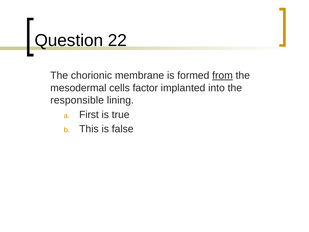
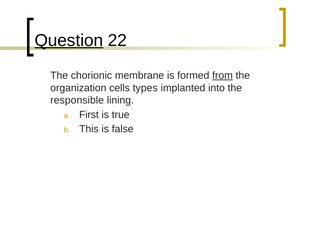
Question underline: none -> present
mesodermal: mesodermal -> organization
factor: factor -> types
